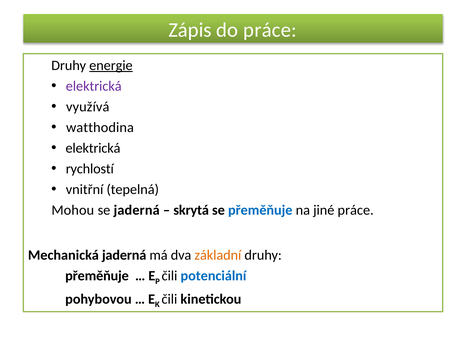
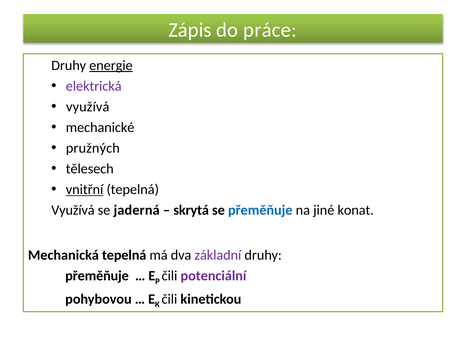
watthodina: watthodina -> mechanické
elektrická at (93, 148): elektrická -> pružných
rychlostí: rychlostí -> tělesech
vnitřní underline: none -> present
Mohou at (73, 211): Mohou -> Využívá
jiné práce: práce -> konat
Mechanická jaderná: jaderná -> tepelná
základní colour: orange -> purple
potenciální colour: blue -> purple
